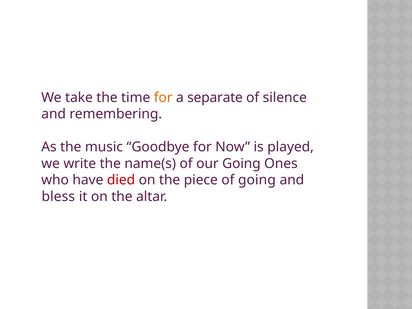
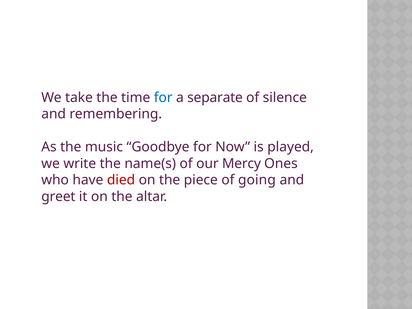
for at (163, 98) colour: orange -> blue
our Going: Going -> Mercy
bless: bless -> greet
